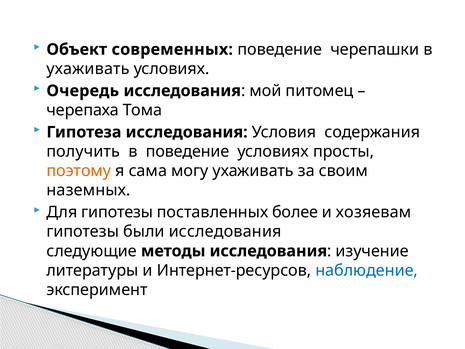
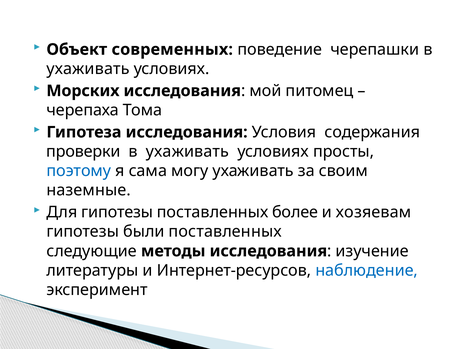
Очередь: Очередь -> Морских
получить: получить -> проверки
поведение at (188, 151): поведение -> ухаживать
поэтому colour: orange -> blue
наземных: наземных -> наземные
были исследования: исследования -> поставленных
